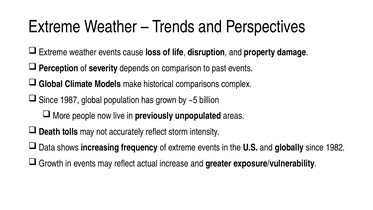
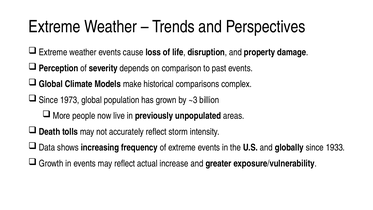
1987: 1987 -> 1973
~5: ~5 -> ~3
1982: 1982 -> 1933
